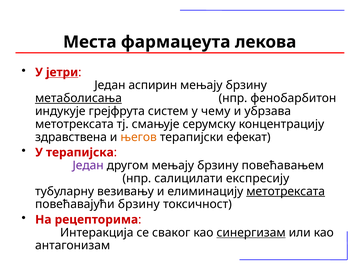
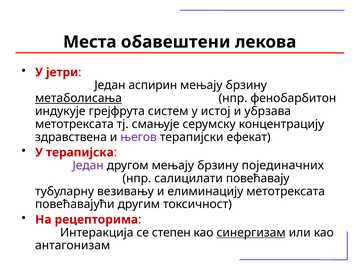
фармацеута: фармацеута -> обавештени
јетри underline: present -> none
чему: чему -> истој
његов colour: orange -> purple
повећавањем: повећавањем -> појединачних
експресију: експресију -> повећавају
метотрексата at (286, 191) underline: present -> none
повећавајући брзину: брзину -> другим
сваког: сваког -> степен
